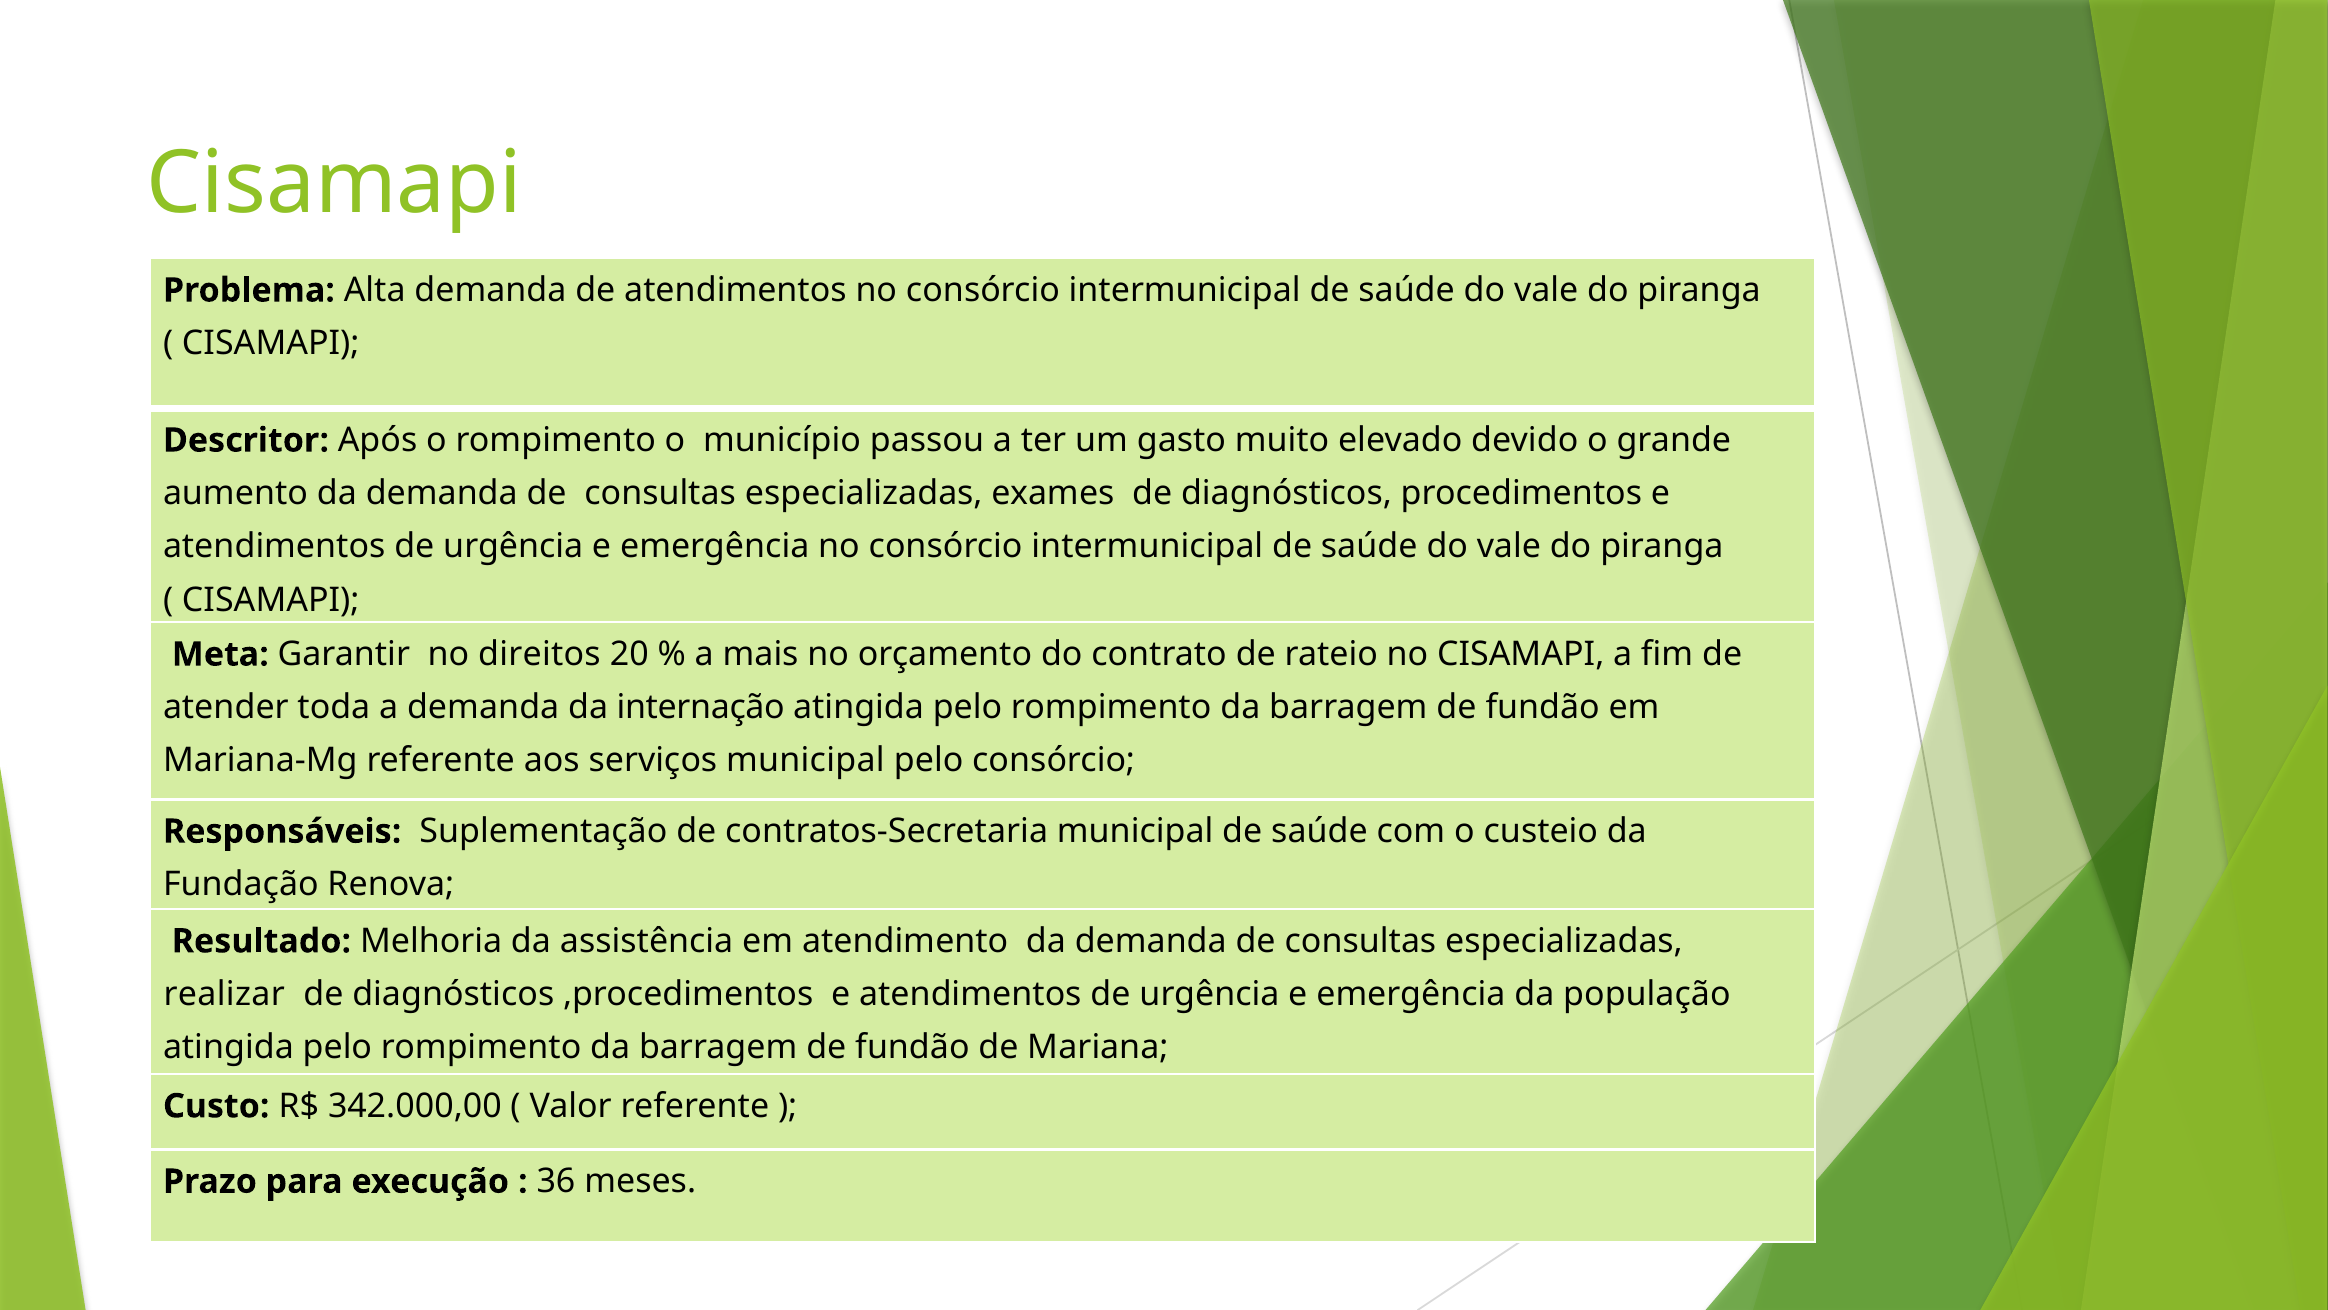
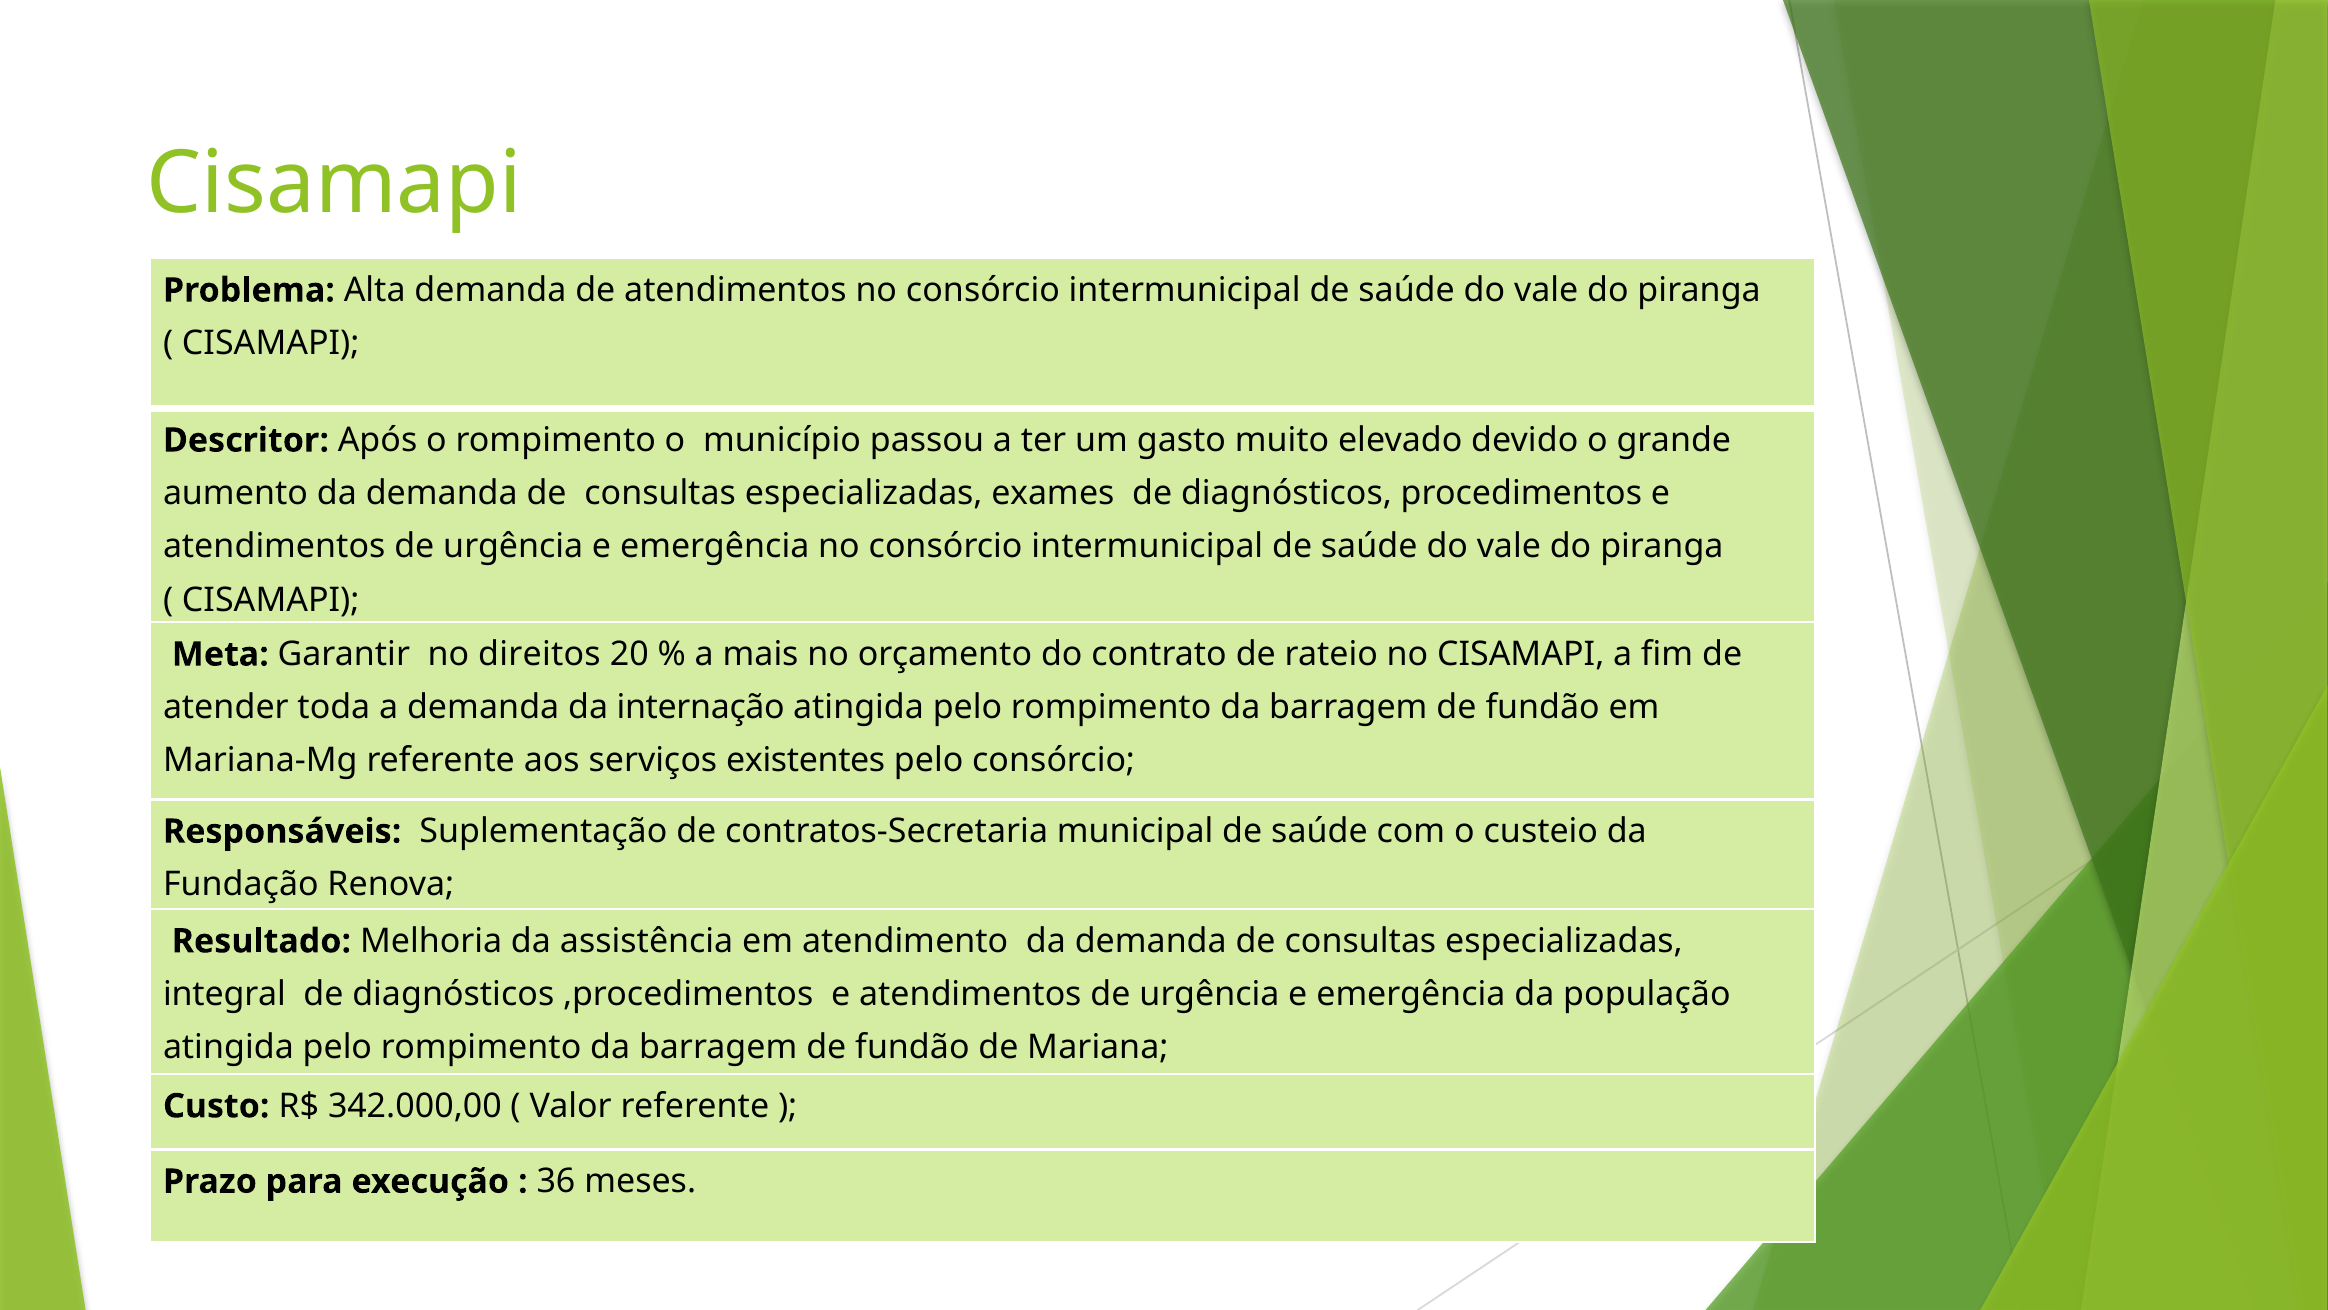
serviços municipal: municipal -> existentes
realizar: realizar -> integral
